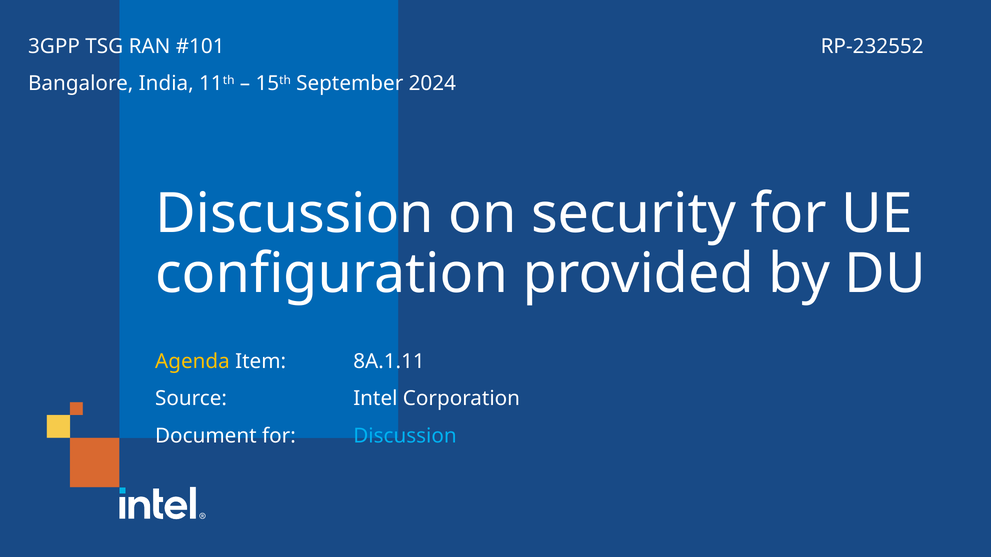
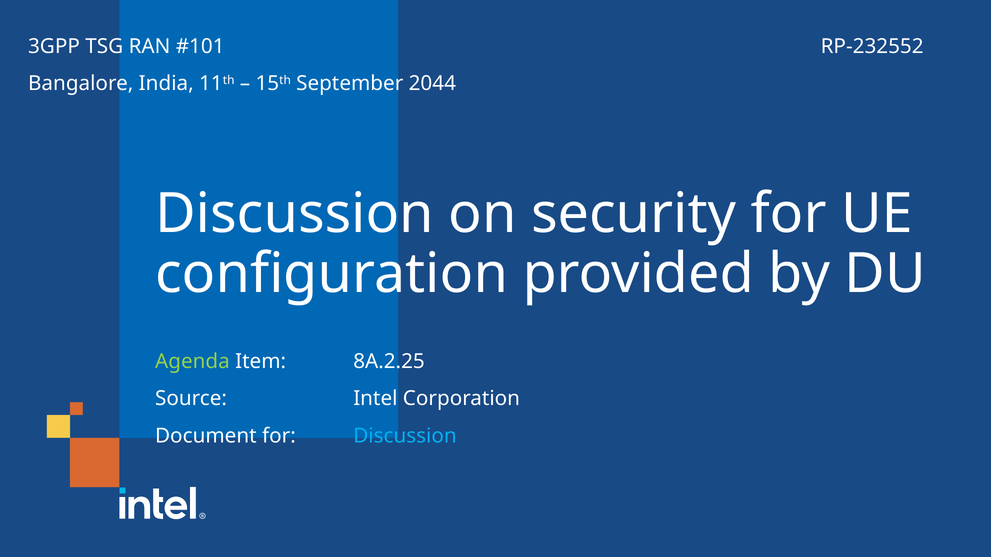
2024: 2024 -> 2044
Agenda colour: yellow -> light green
8A.1.11: 8A.1.11 -> 8A.2.25
